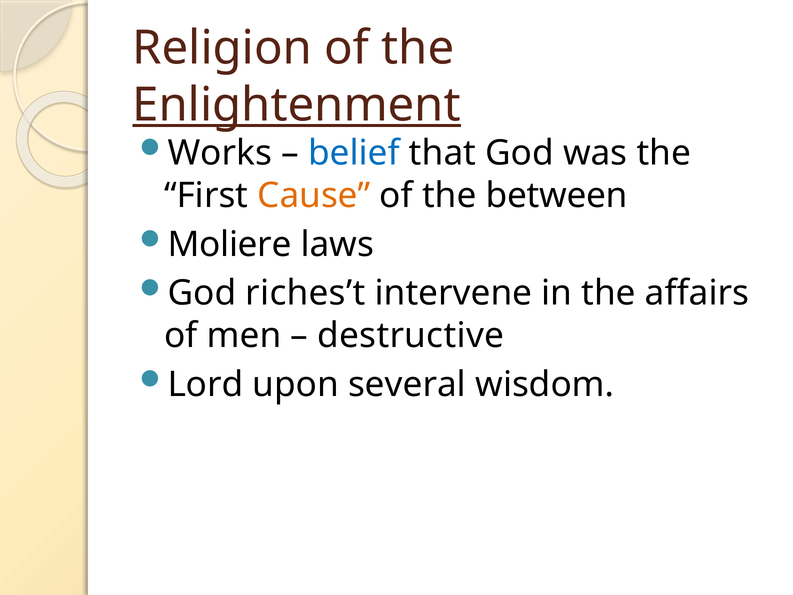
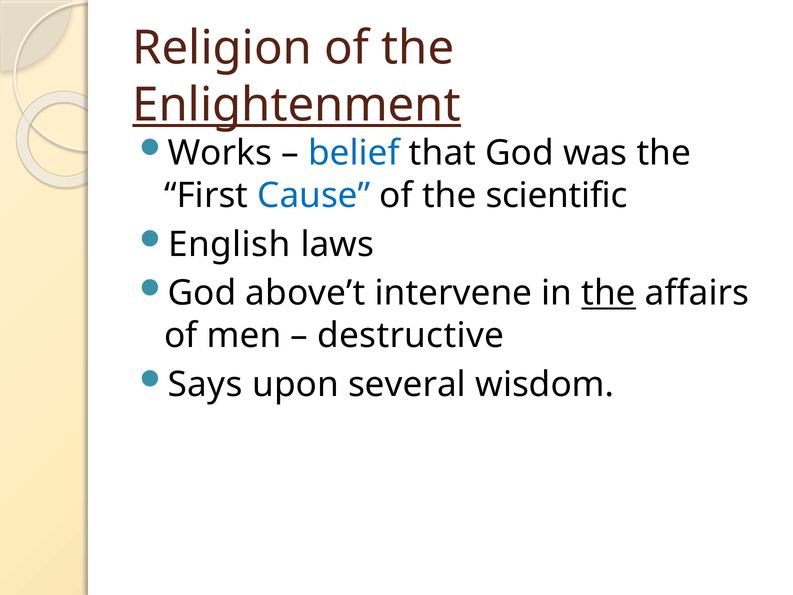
Cause colour: orange -> blue
between: between -> scientific
Moliere: Moliere -> English
riches’t: riches’t -> above’t
the at (609, 293) underline: none -> present
Lord: Lord -> Says
